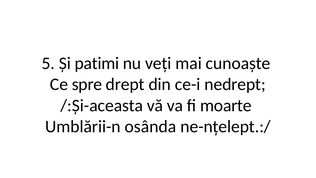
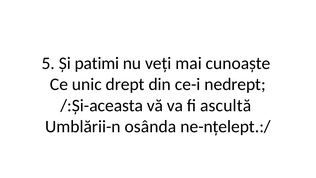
spre: spre -> unic
moarte: moarte -> ascultă
